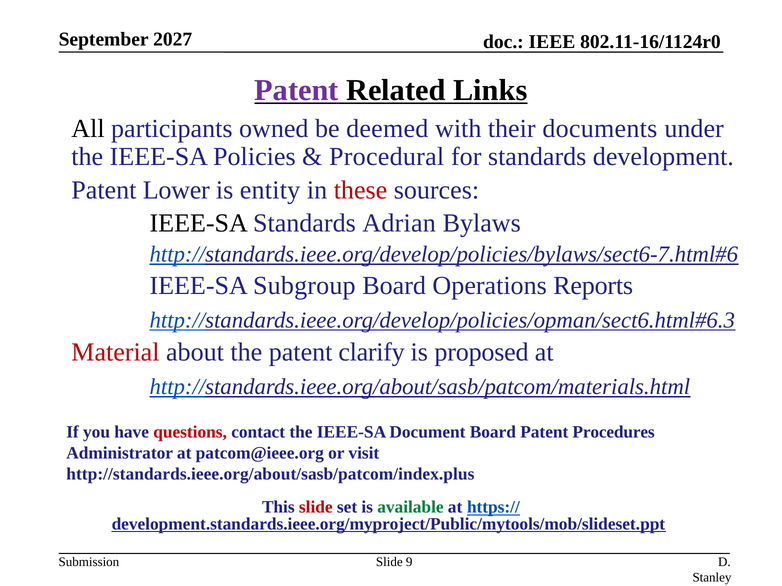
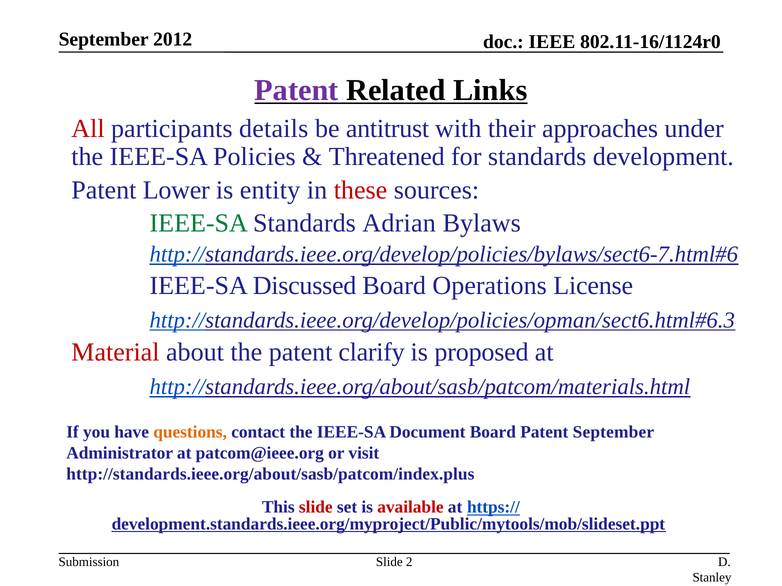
2027: 2027 -> 2012
All colour: black -> red
owned: owned -> details
deemed: deemed -> antitrust
documents: documents -> approaches
Procedural: Procedural -> Threatened
IEEE-SA at (199, 223) colour: black -> green
Subgroup: Subgroup -> Discussed
Reports: Reports -> License
questions colour: red -> orange
Patent Procedures: Procedures -> September
available colour: green -> red
9: 9 -> 2
